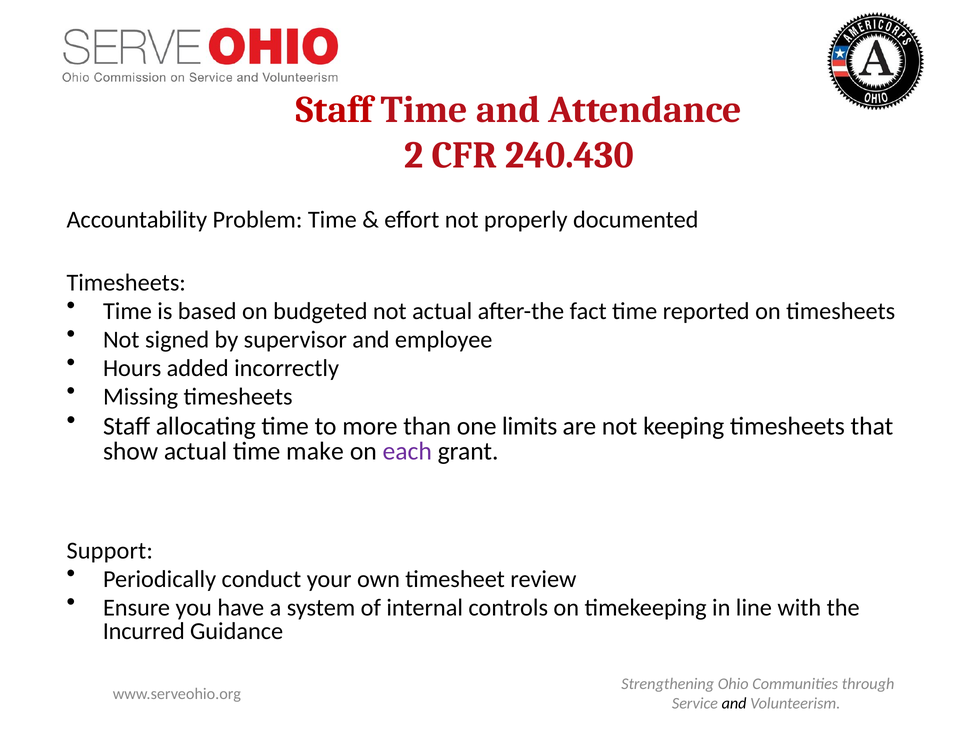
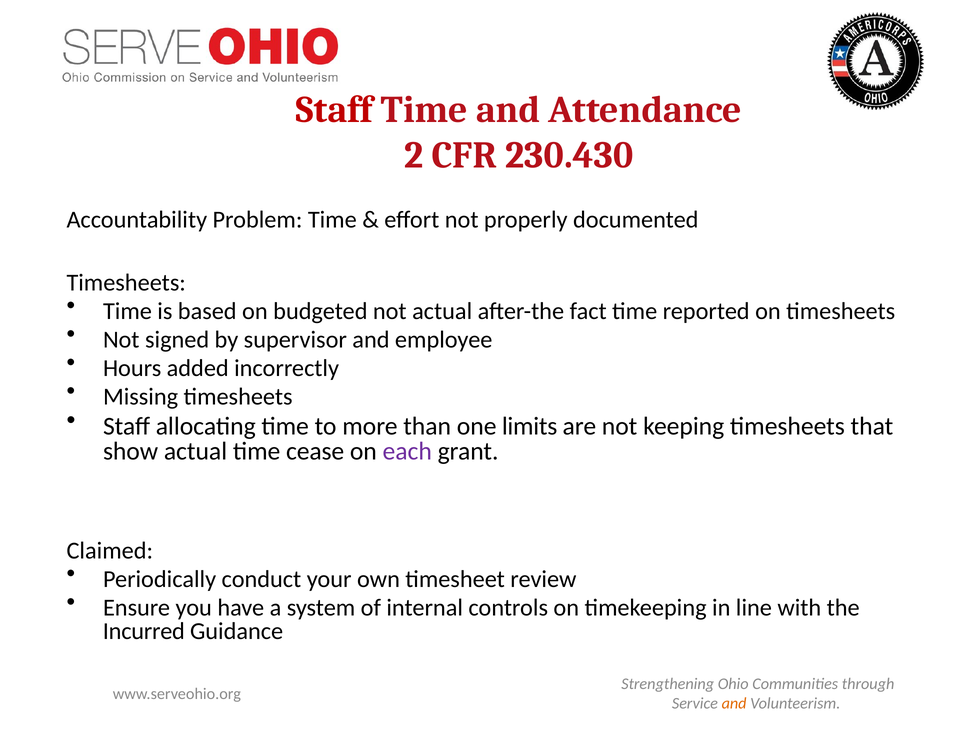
240.430: 240.430 -> 230.430
make: make -> cease
Support: Support -> Claimed
and at (734, 703) colour: black -> orange
